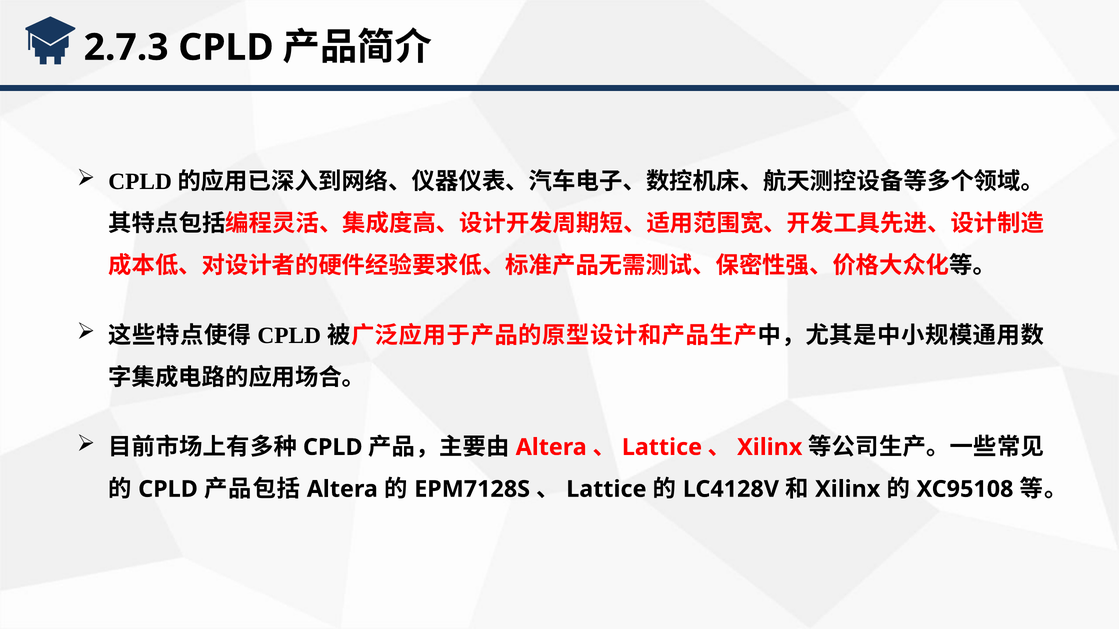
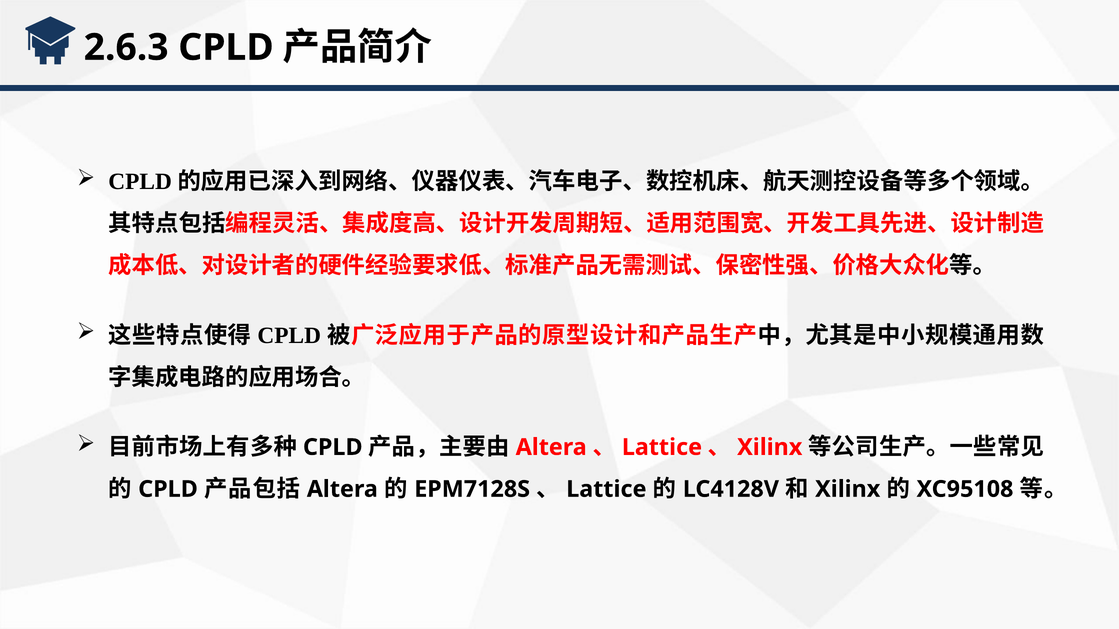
2.7.3: 2.7.3 -> 2.6.3
